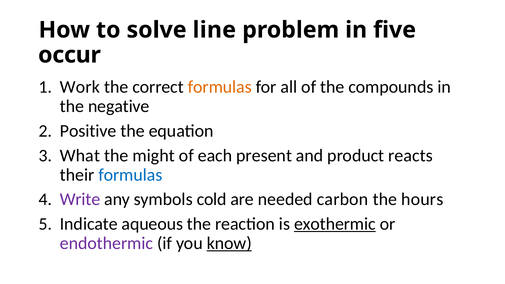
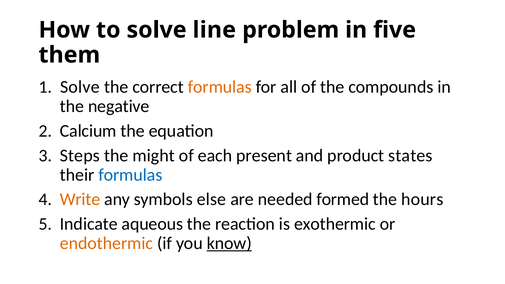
occur: occur -> them
Work at (80, 87): Work -> Solve
Positive: Positive -> Calcium
What: What -> Steps
reacts: reacts -> states
Write colour: purple -> orange
cold: cold -> else
carbon: carbon -> formed
exothermic underline: present -> none
endothermic colour: purple -> orange
